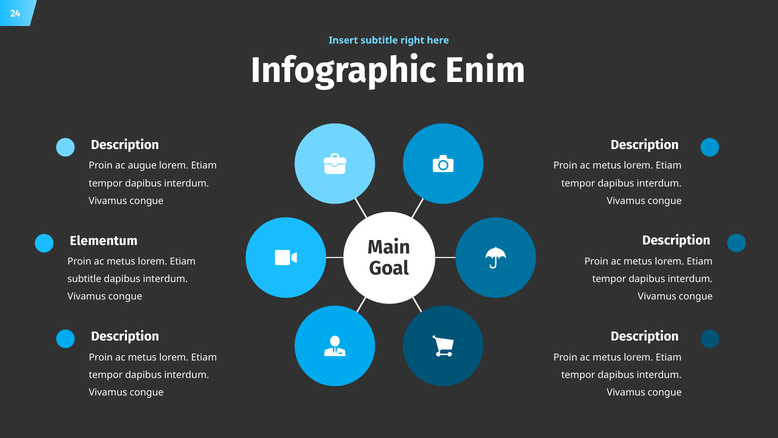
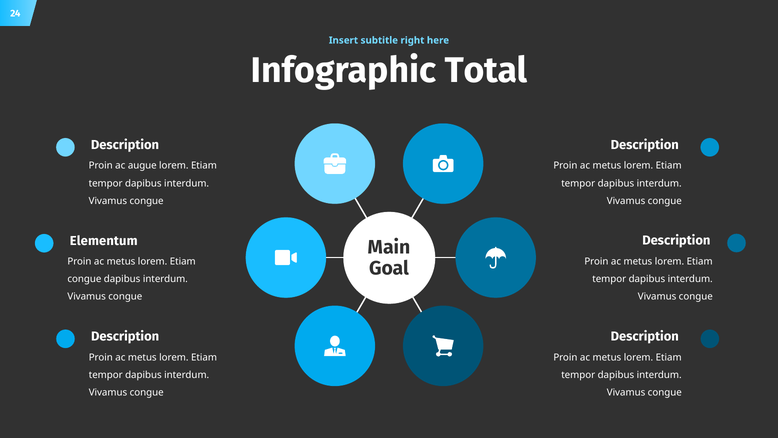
Enim: Enim -> Total
subtitle at (84, 279): subtitle -> congue
